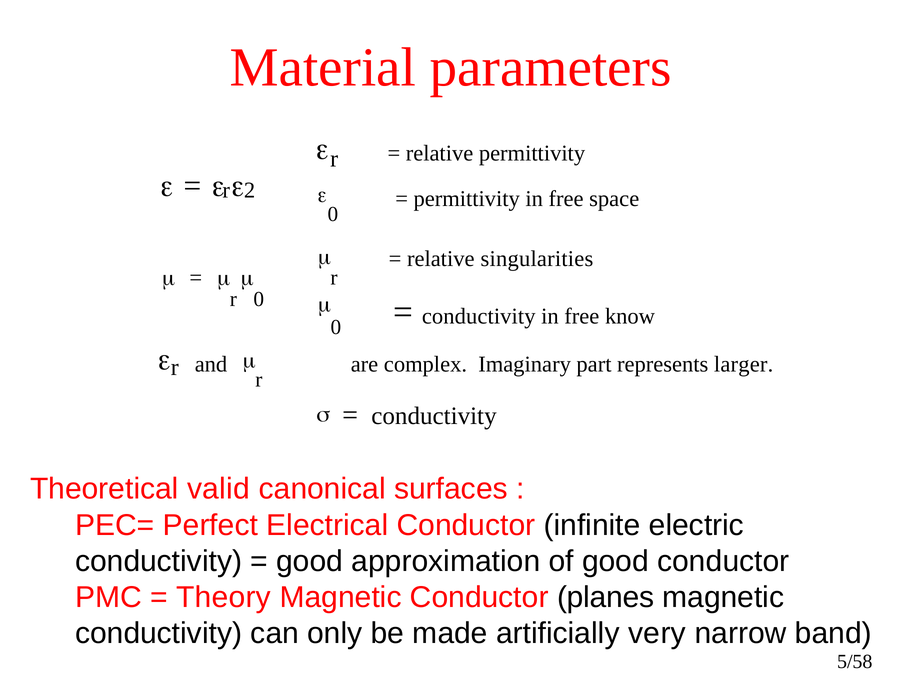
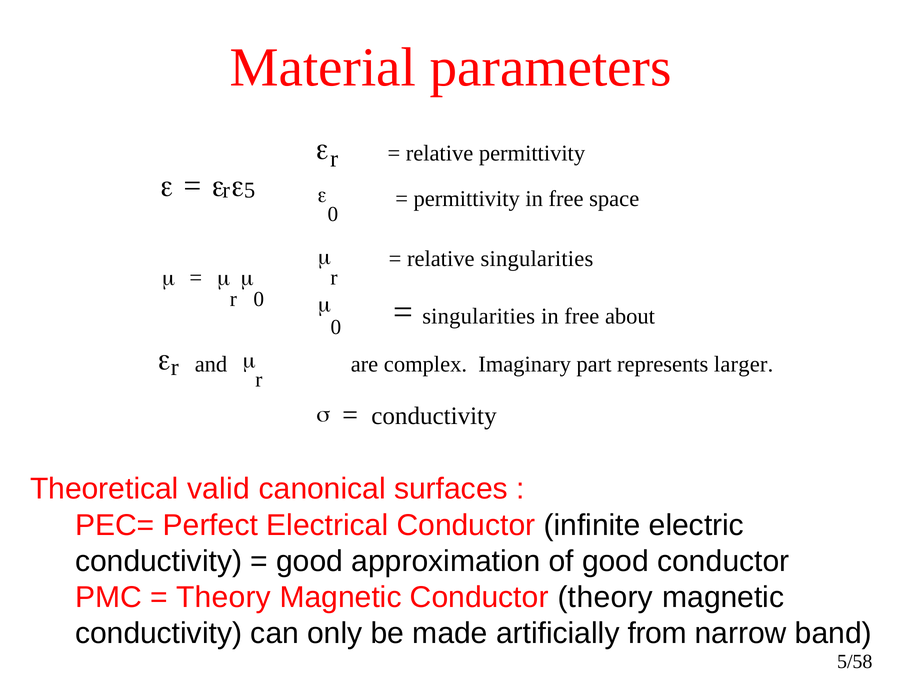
2: 2 -> 5
conductivity at (479, 316): conductivity -> singularities
know: know -> about
Conductor planes: planes -> theory
very: very -> from
